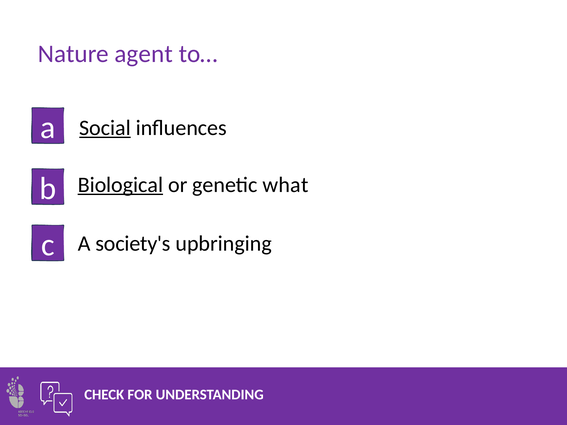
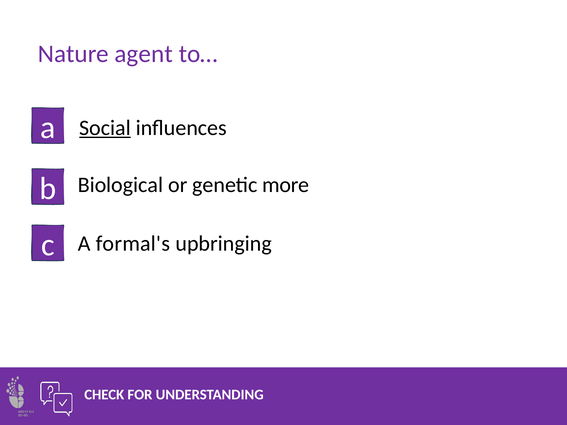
Biological underline: present -> none
what: what -> more
society's: society's -> formal's
